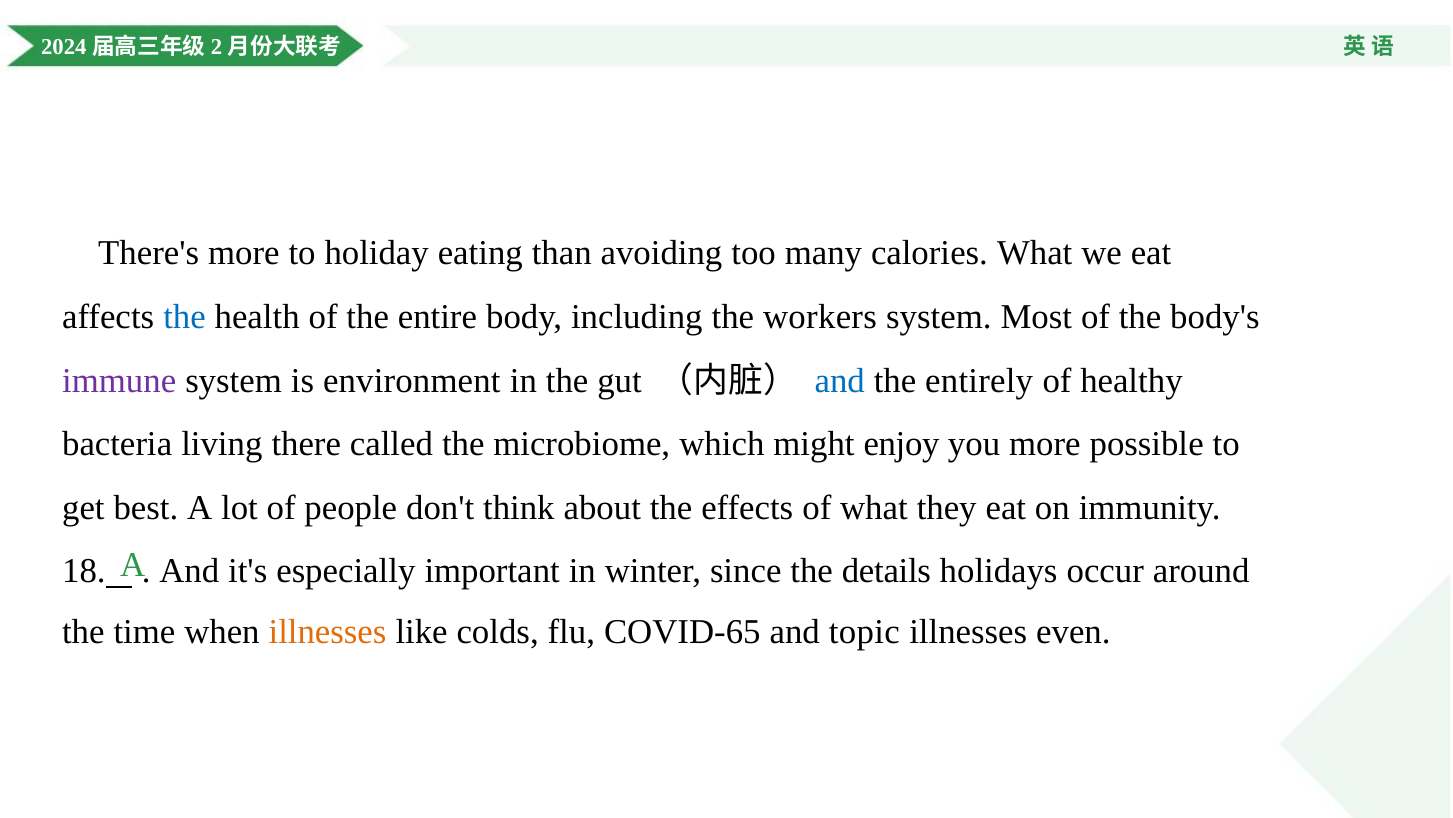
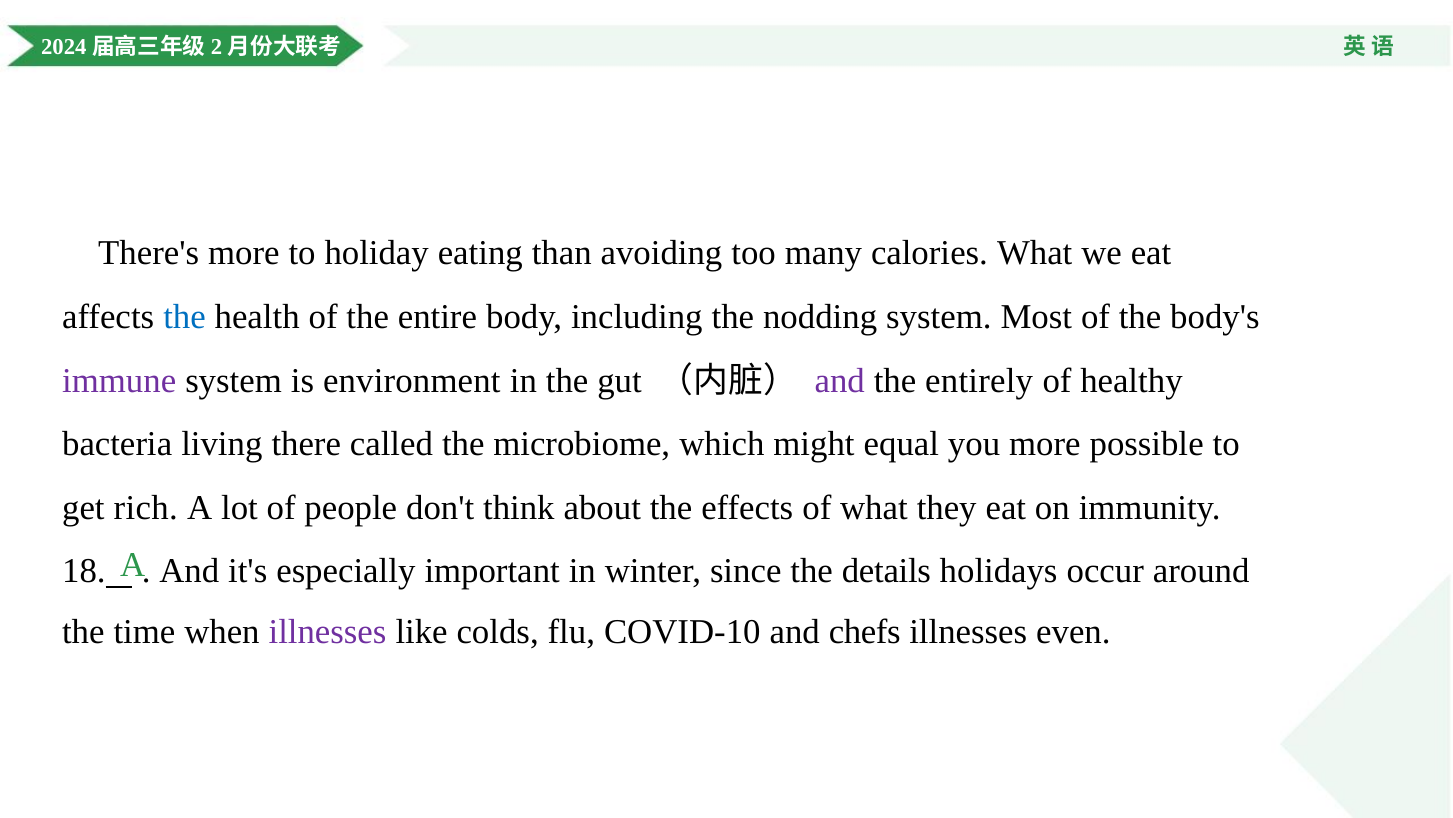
workers: workers -> nodding
and at (840, 380) colour: blue -> purple
enjoy: enjoy -> equal
best: best -> rich
illnesses at (328, 632) colour: orange -> purple
COVID-65: COVID-65 -> COVID-10
topic: topic -> chefs
